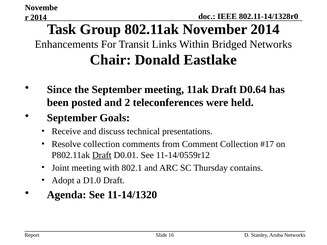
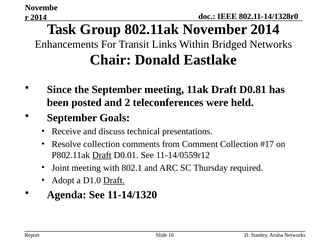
D0.64: D0.64 -> D0.81
contains: contains -> required
Draft at (114, 181) underline: none -> present
